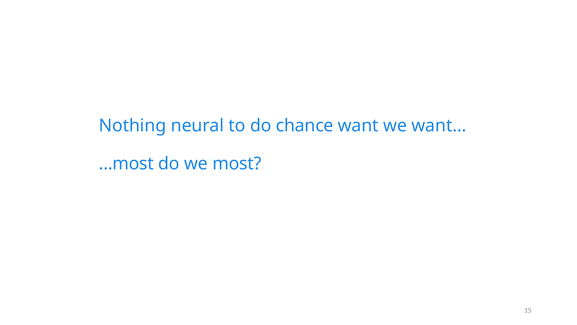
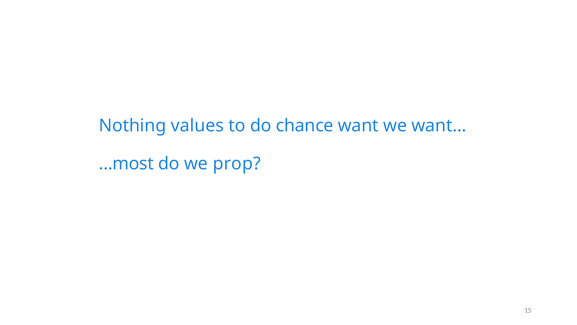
neural: neural -> values
most: most -> prop
